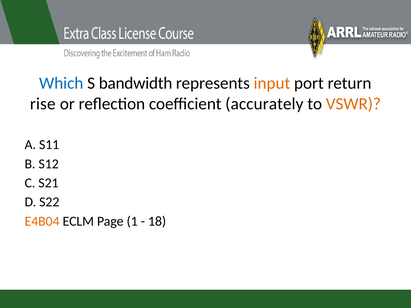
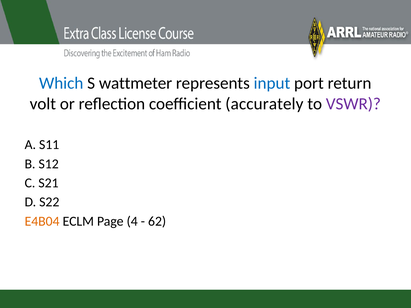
bandwidth: bandwidth -> wattmeter
input colour: orange -> blue
rise: rise -> volt
VSWR colour: orange -> purple
1: 1 -> 4
18: 18 -> 62
